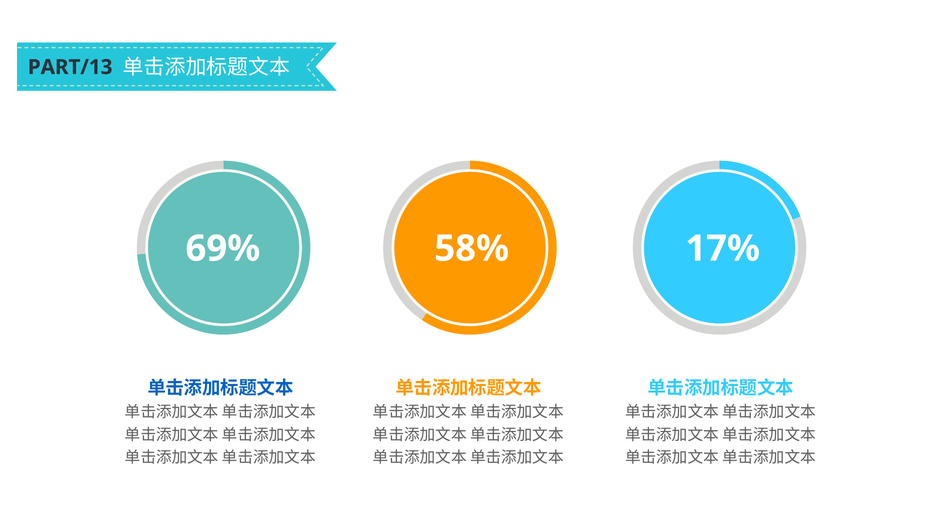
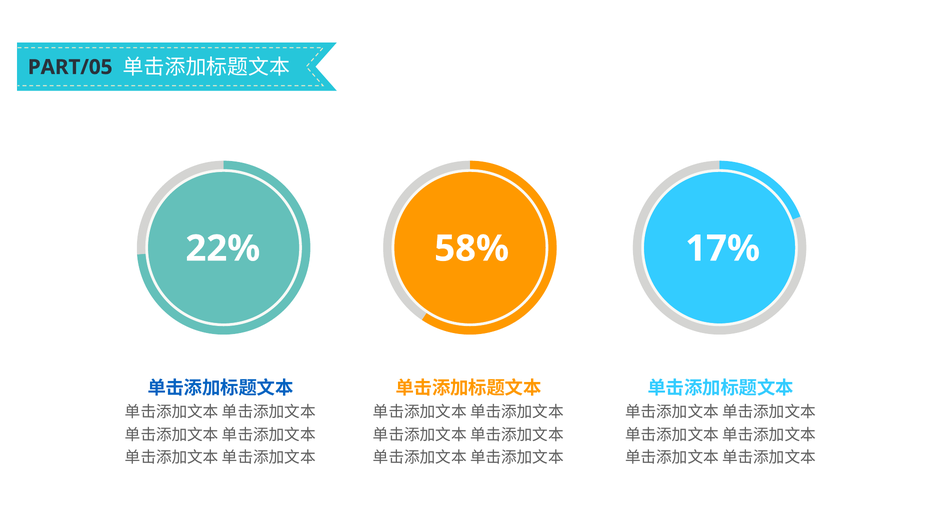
PART/13: PART/13 -> PART/05
69%: 69% -> 22%
